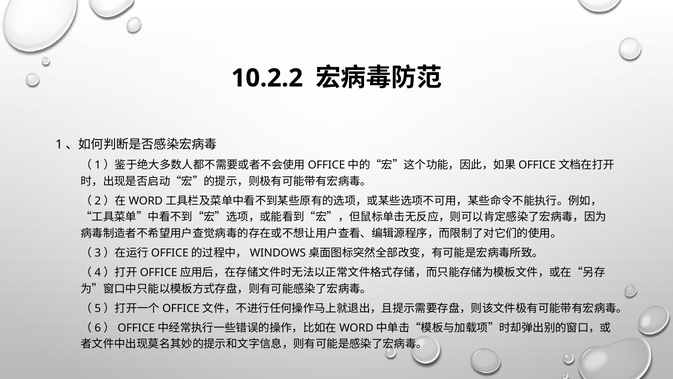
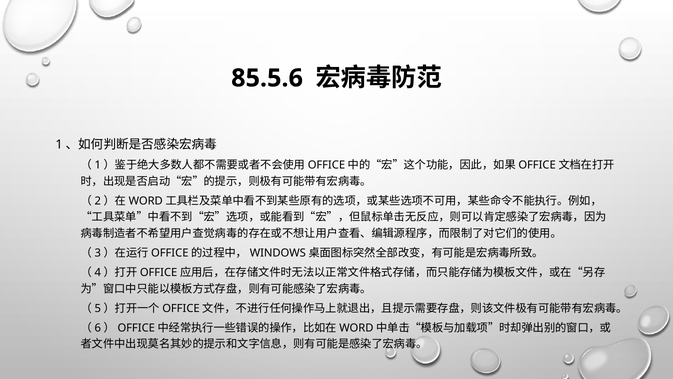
10.2.2: 10.2.2 -> 85.5.6
